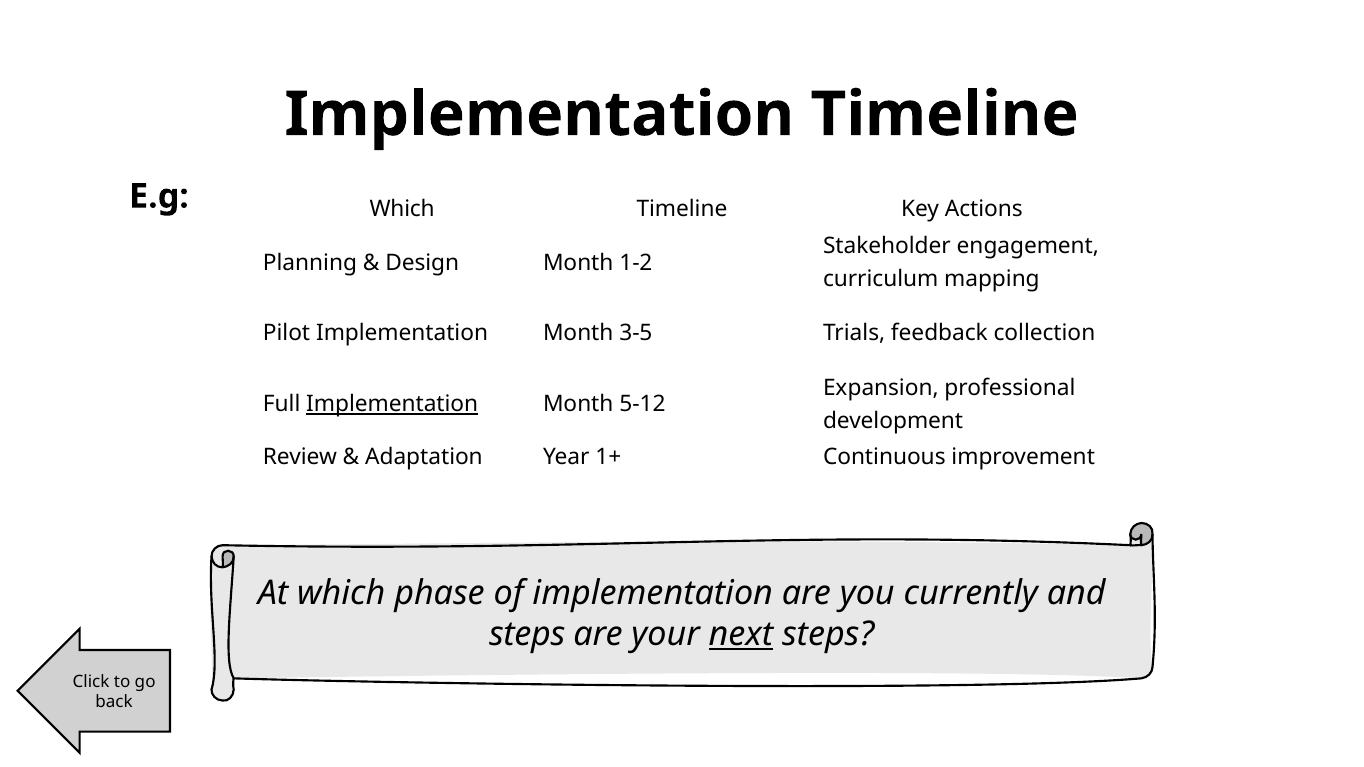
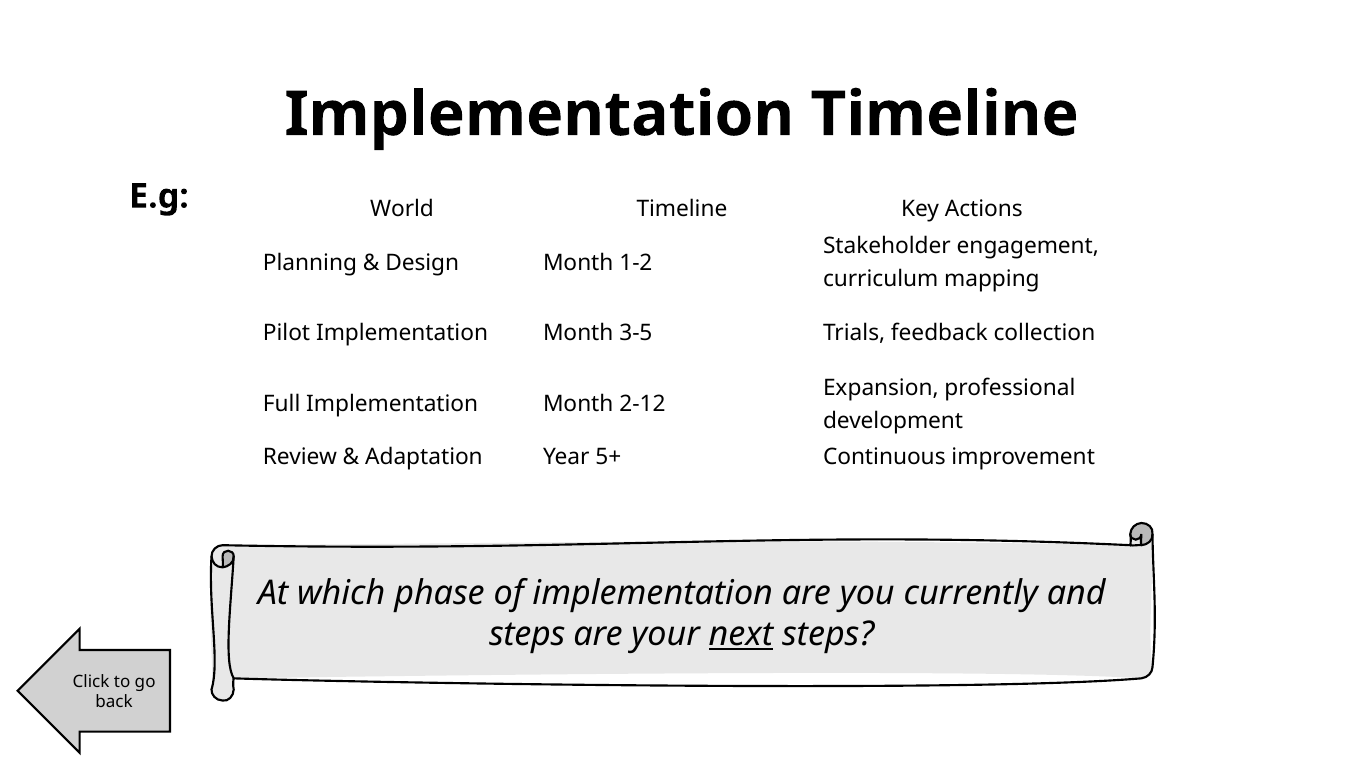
Which at (402, 209): Which -> World
Implementation at (392, 404) underline: present -> none
5-12: 5-12 -> 2-12
1+: 1+ -> 5+
